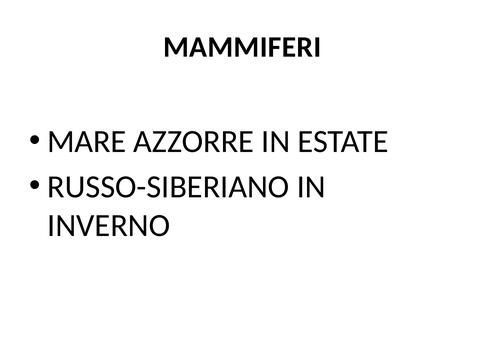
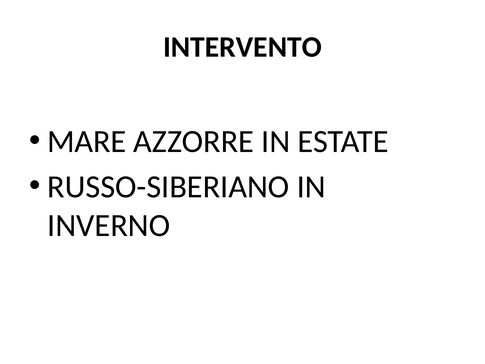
MAMMIFERI: MAMMIFERI -> INTERVENTO
